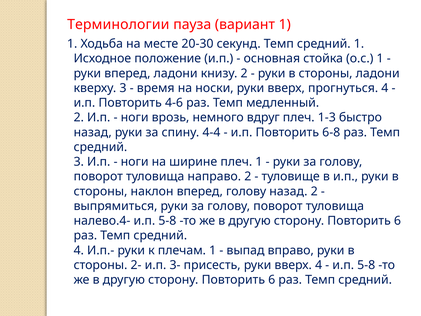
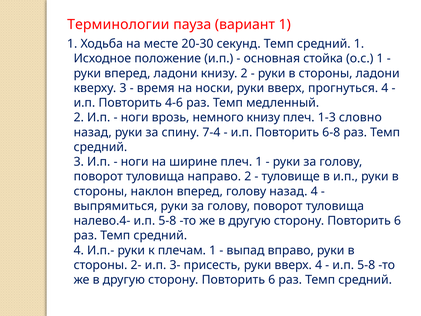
немного вдруг: вдруг -> книзу
быстро: быстро -> словно
4-4: 4-4 -> 7-4
назад 2: 2 -> 4
